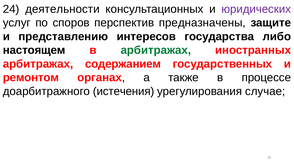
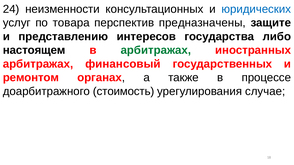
деятельности: деятельности -> неизменности
юридических colour: purple -> blue
споров: споров -> товара
содержанием: содержанием -> финансовый
истечения: истечения -> стоимость
